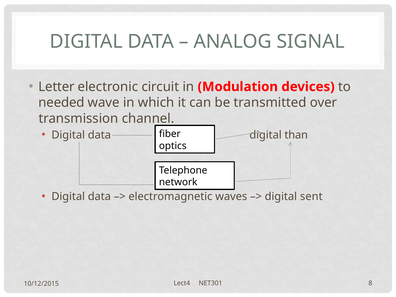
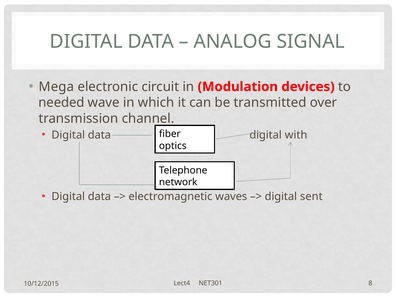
Letter: Letter -> Mega
than: than -> with
